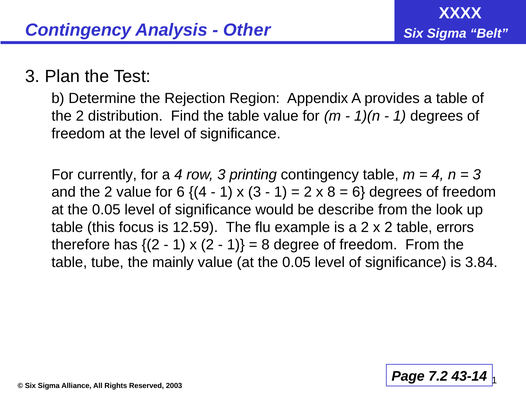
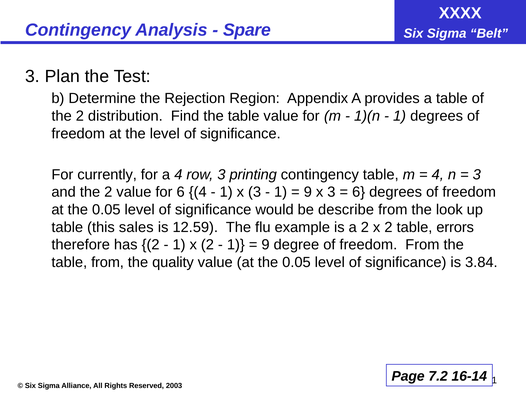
Other: Other -> Spare
2 at (308, 192): 2 -> 9
8 at (331, 192): 8 -> 3
focus: focus -> sales
8 at (266, 244): 8 -> 9
table tube: tube -> from
mainly: mainly -> quality
43-14: 43-14 -> 16-14
